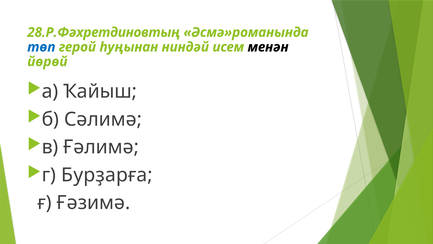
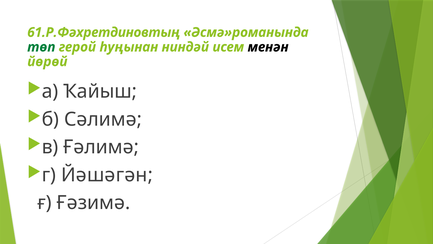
28.Р.Фәхретдиновтың: 28.Р.Фәхретдиновтың -> 61.Р.Фәхретдиновтың
төп colour: blue -> green
Бурҙарға: Бурҙарға -> Йәшәгән
